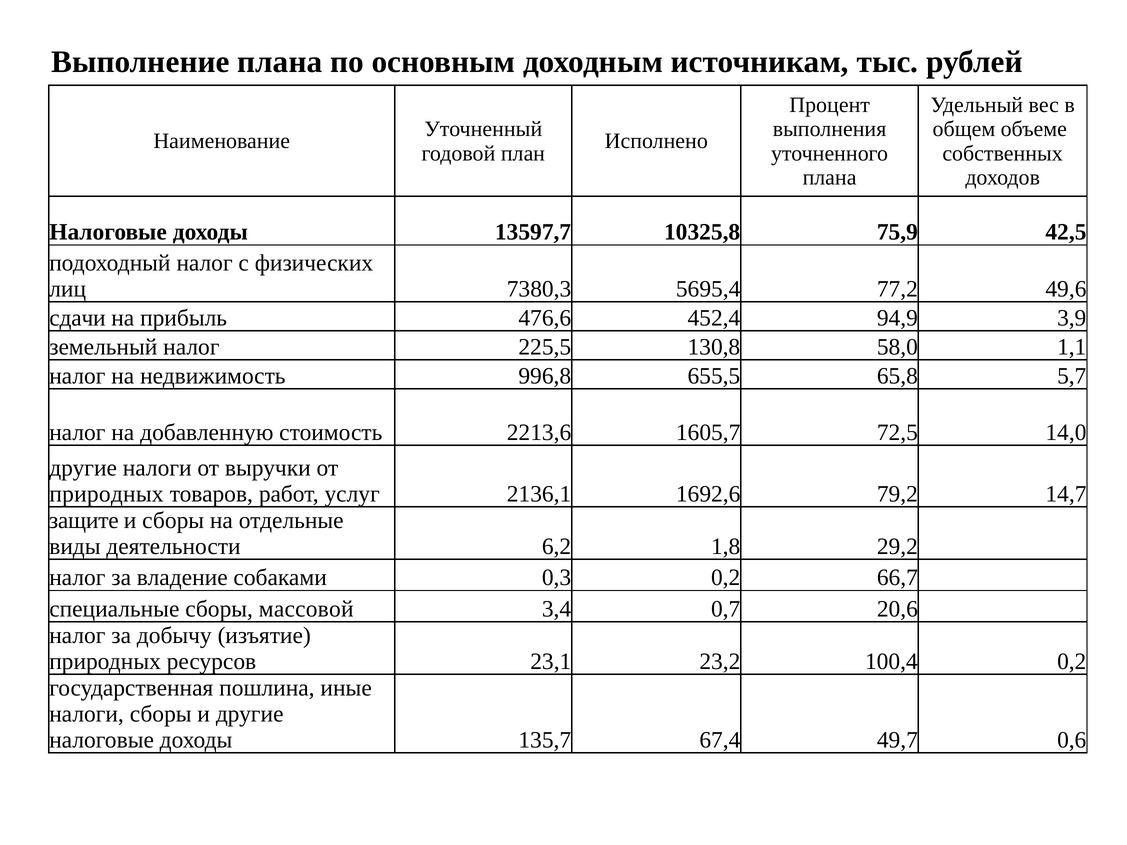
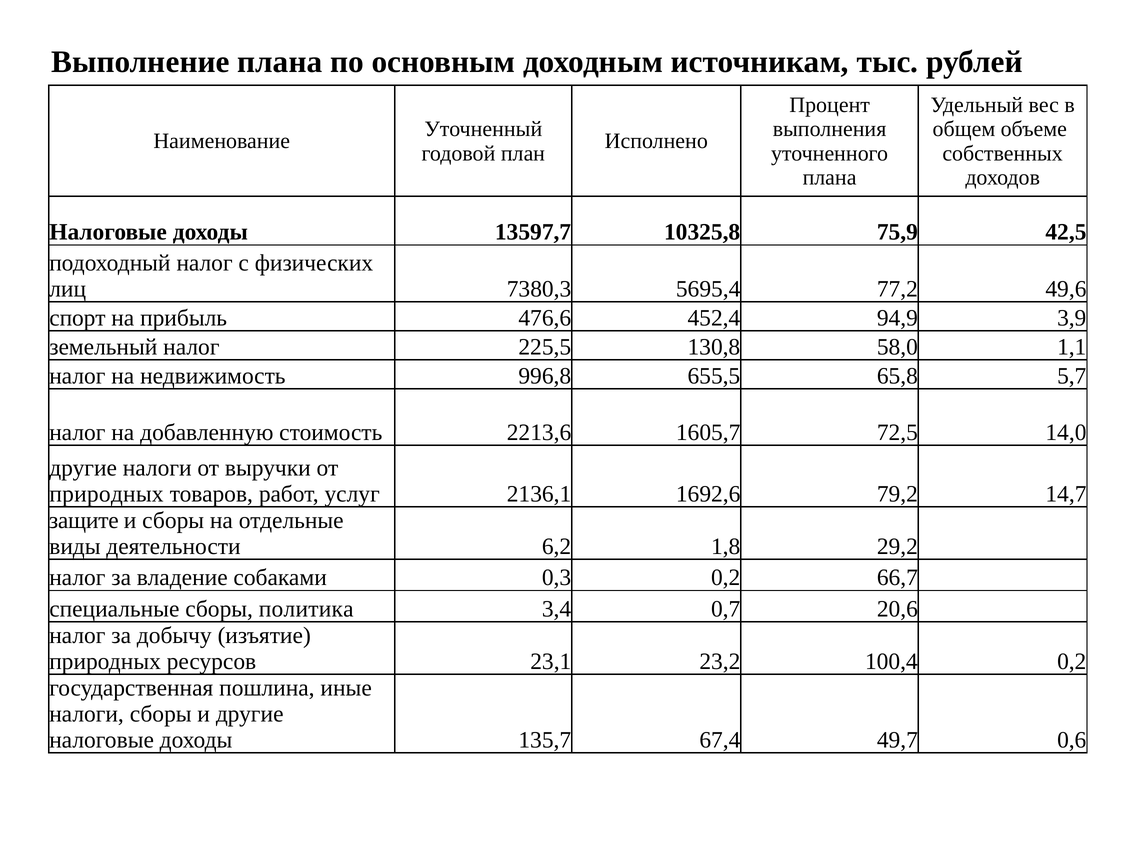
сдачи: сдачи -> спорт
массовой: массовой -> политика
